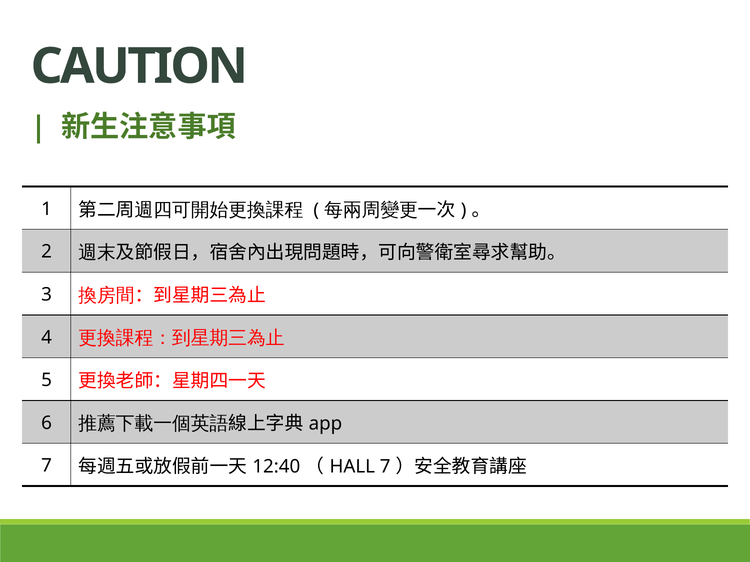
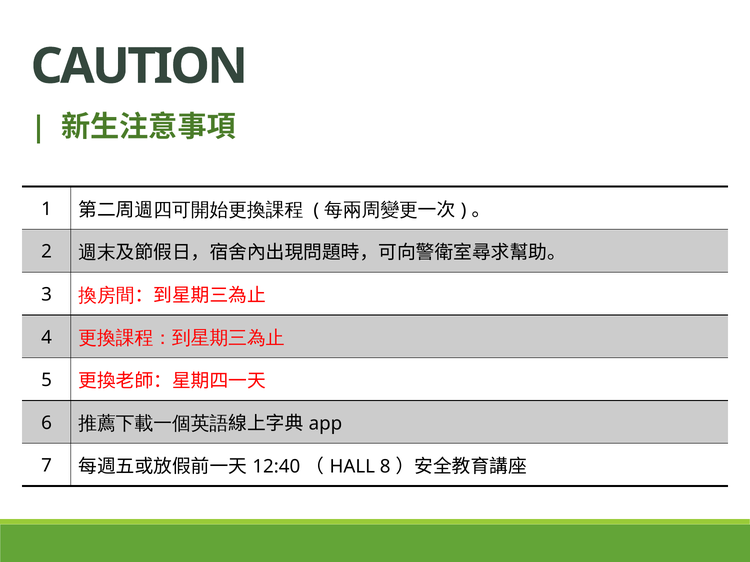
7 at (385, 467): 7 -> 8
